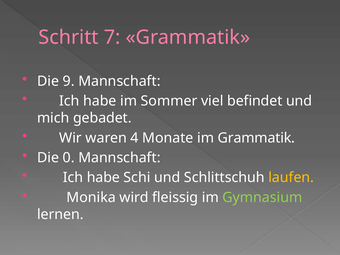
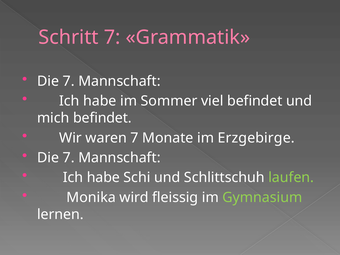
9 at (69, 81): 9 -> 7
mich gebadet: gebadet -> befindet
waren 4: 4 -> 7
im Grammatik: Grammatik -> Erzgebirge
0 at (69, 158): 0 -> 7
laufen colour: yellow -> light green
